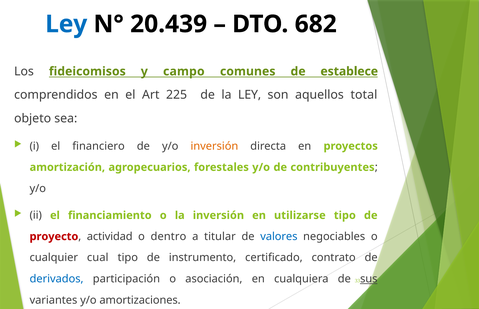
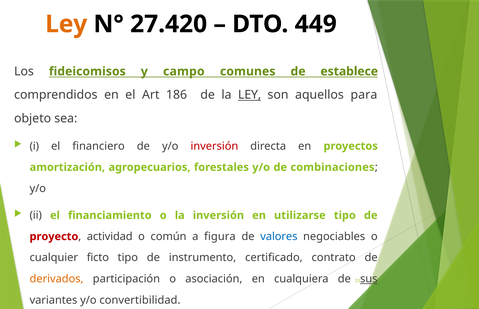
Ley at (66, 24) colour: blue -> orange
20.439: 20.439 -> 27.420
682: 682 -> 449
225: 225 -> 186
LEY at (250, 95) underline: none -> present
total: total -> para
inversión at (214, 146) colour: orange -> red
contribuyentes: contribuyentes -> combinaciones
dentro: dentro -> común
titular: titular -> figura
cual: cual -> ficto
derivados colour: blue -> orange
amortizaciones: amortizaciones -> convertibilidad
